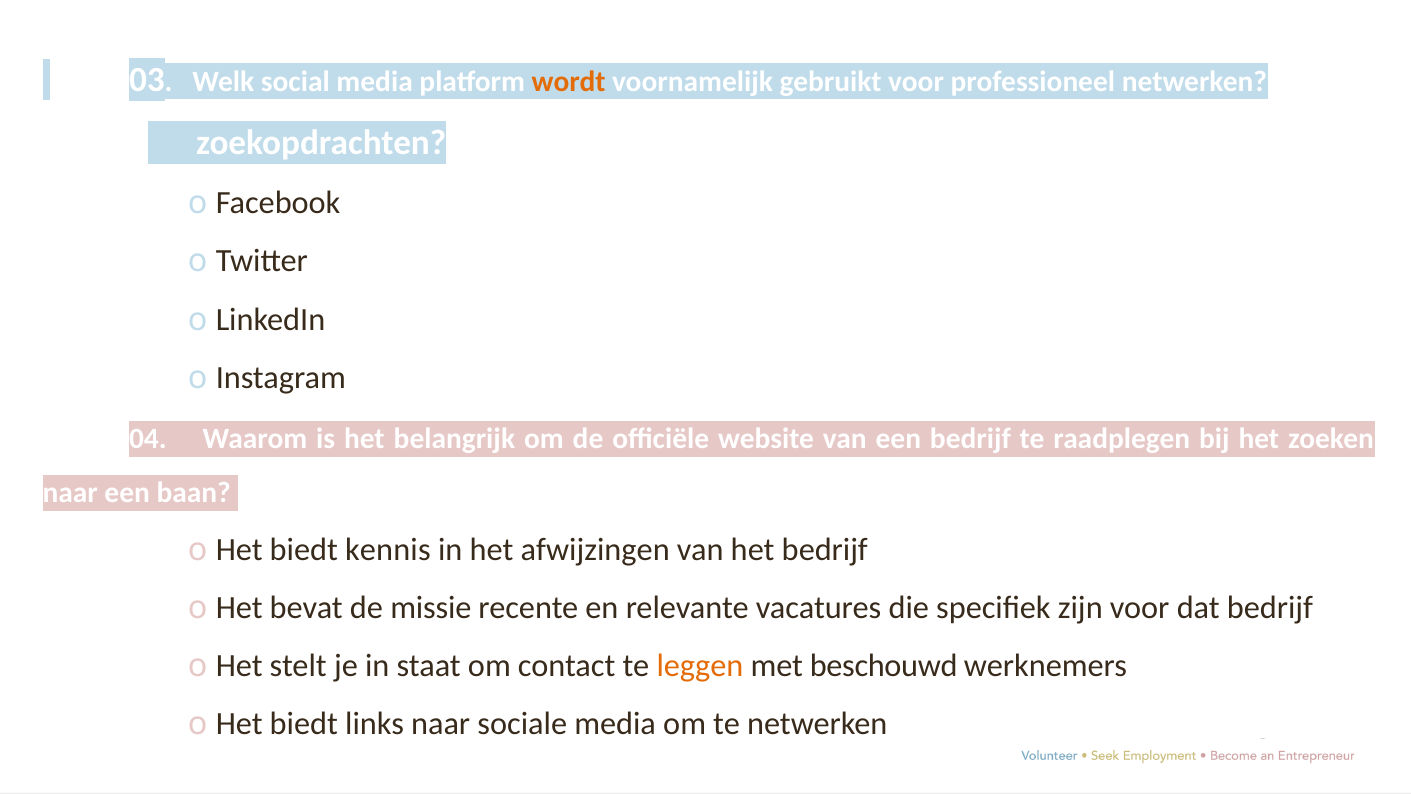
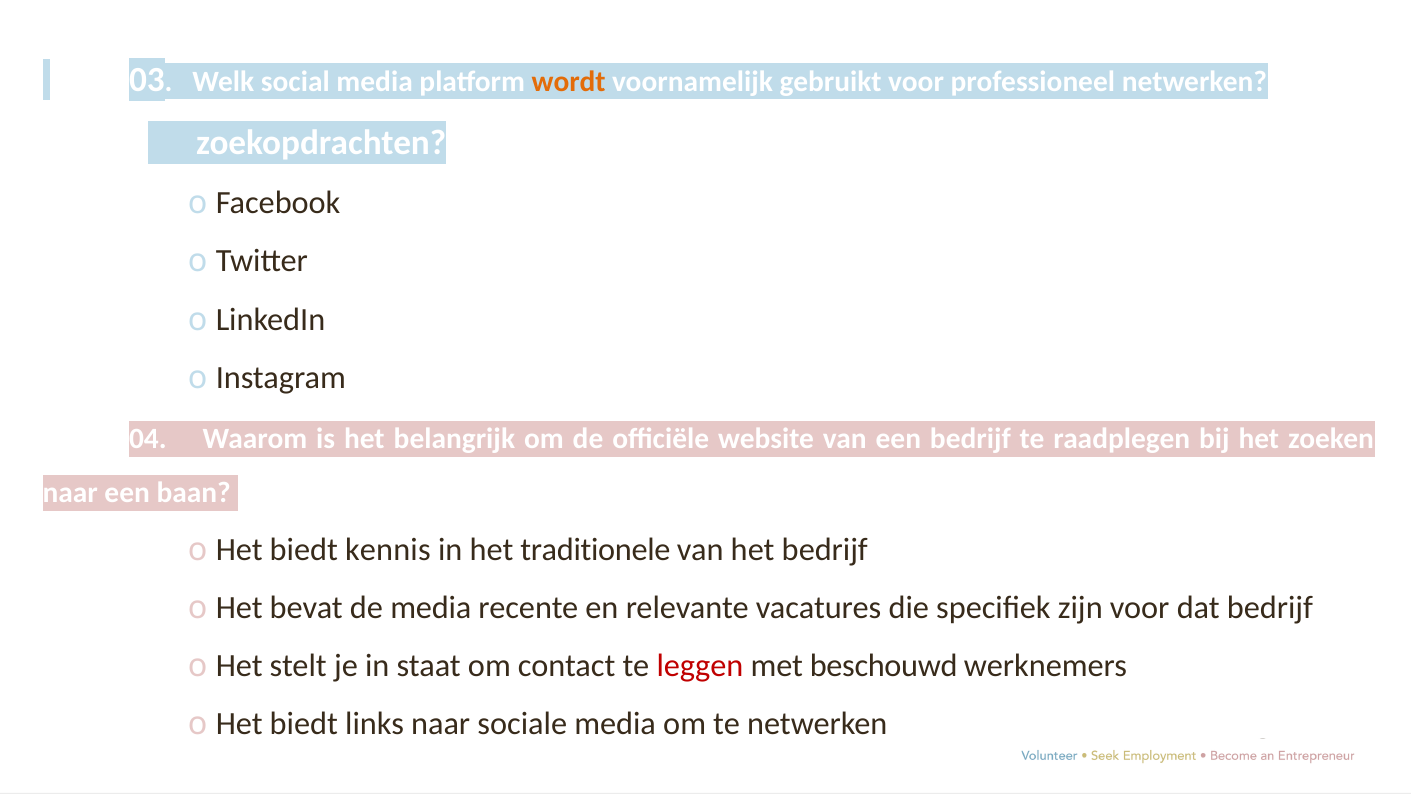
afwijzingen: afwijzingen -> traditionele
de missie: missie -> media
leggen colour: orange -> red
